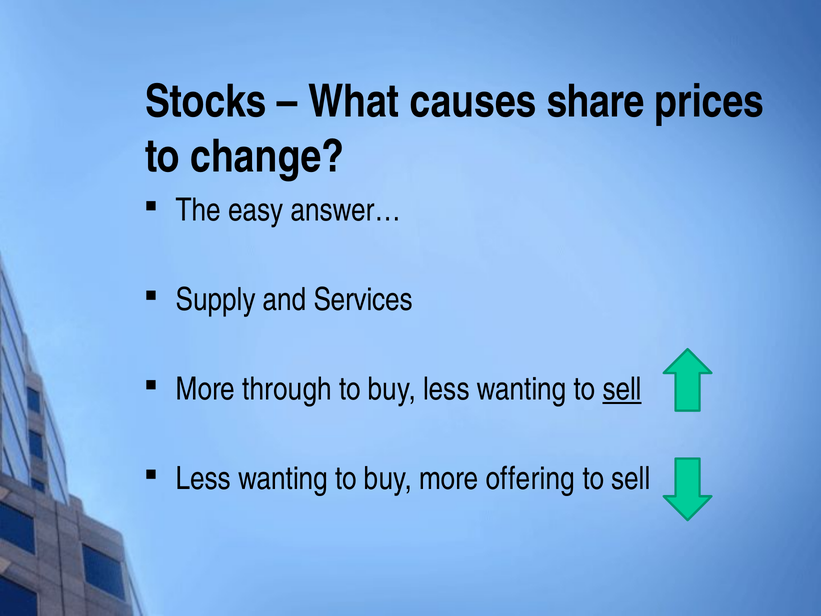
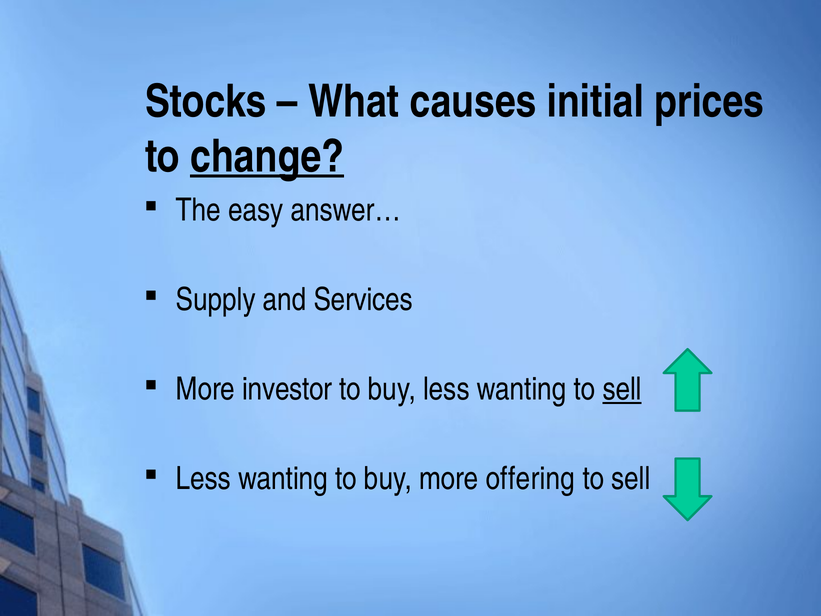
share: share -> initial
change underline: none -> present
through: through -> investor
